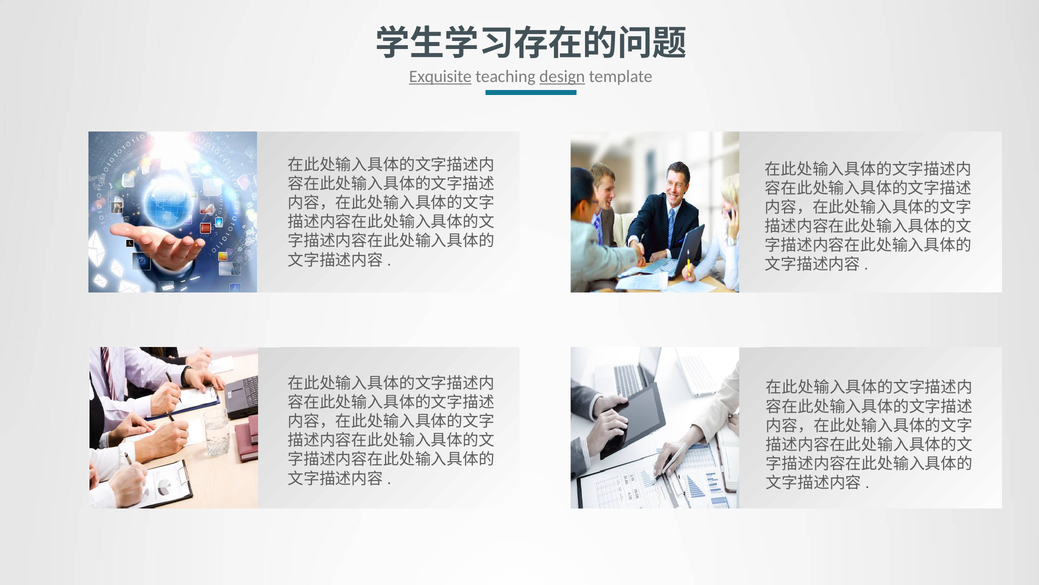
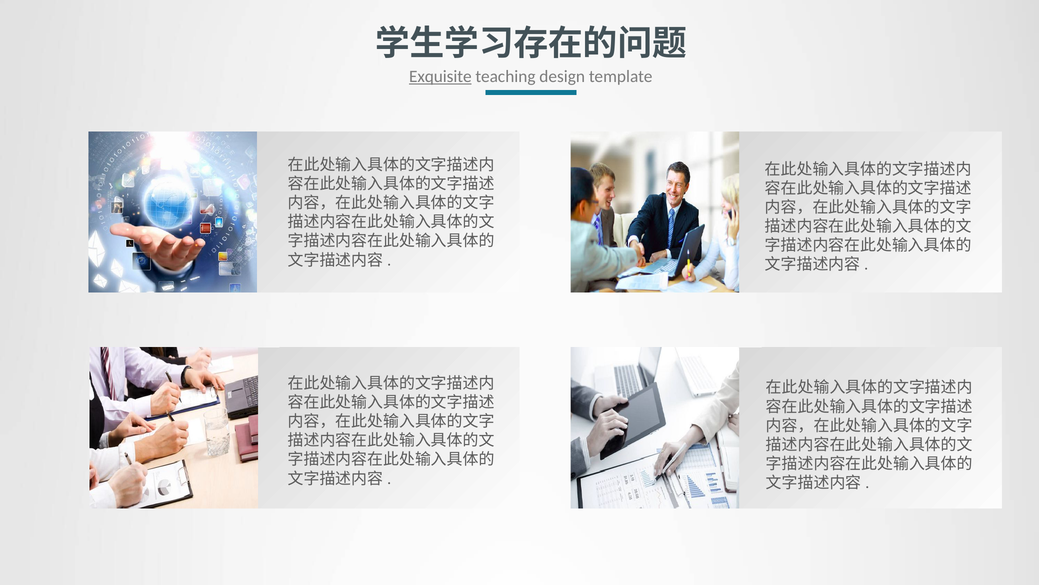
design underline: present -> none
